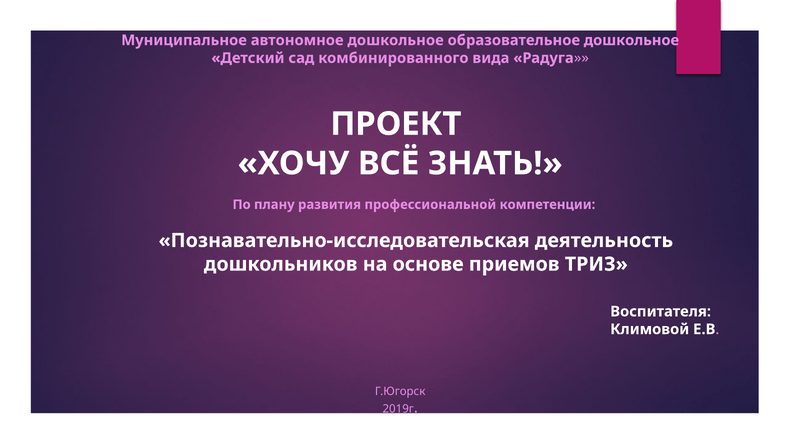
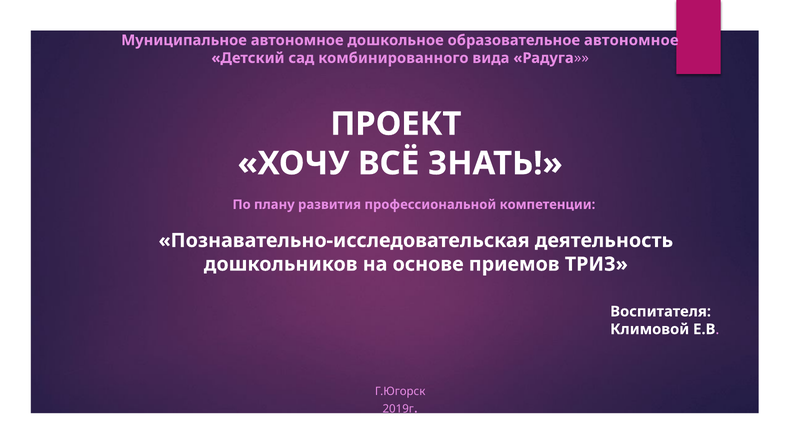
образовательное дошкольное: дошкольное -> автономное
